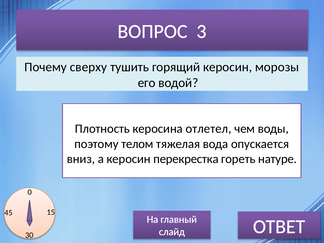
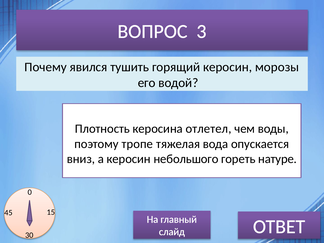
сверху: сверху -> явился
телом: телом -> тропе
перекрестка: перекрестка -> небольшого
